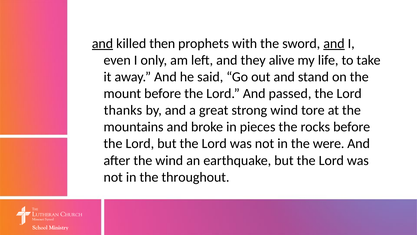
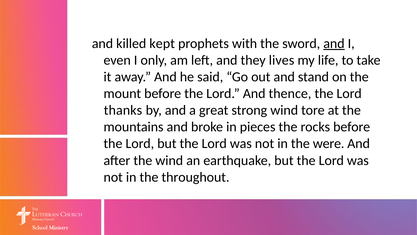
and at (102, 43) underline: present -> none
then: then -> kept
alive: alive -> lives
passed: passed -> thence
